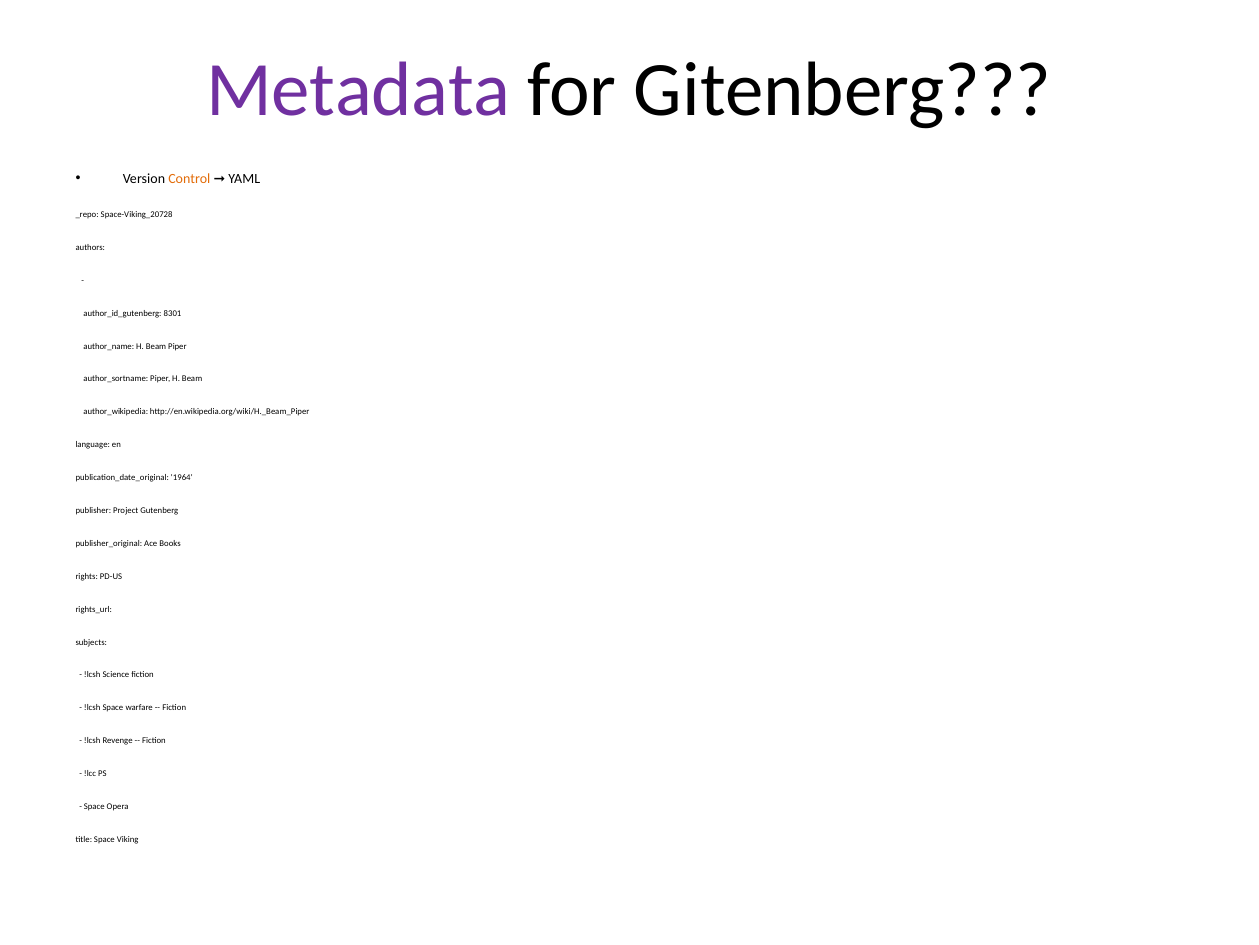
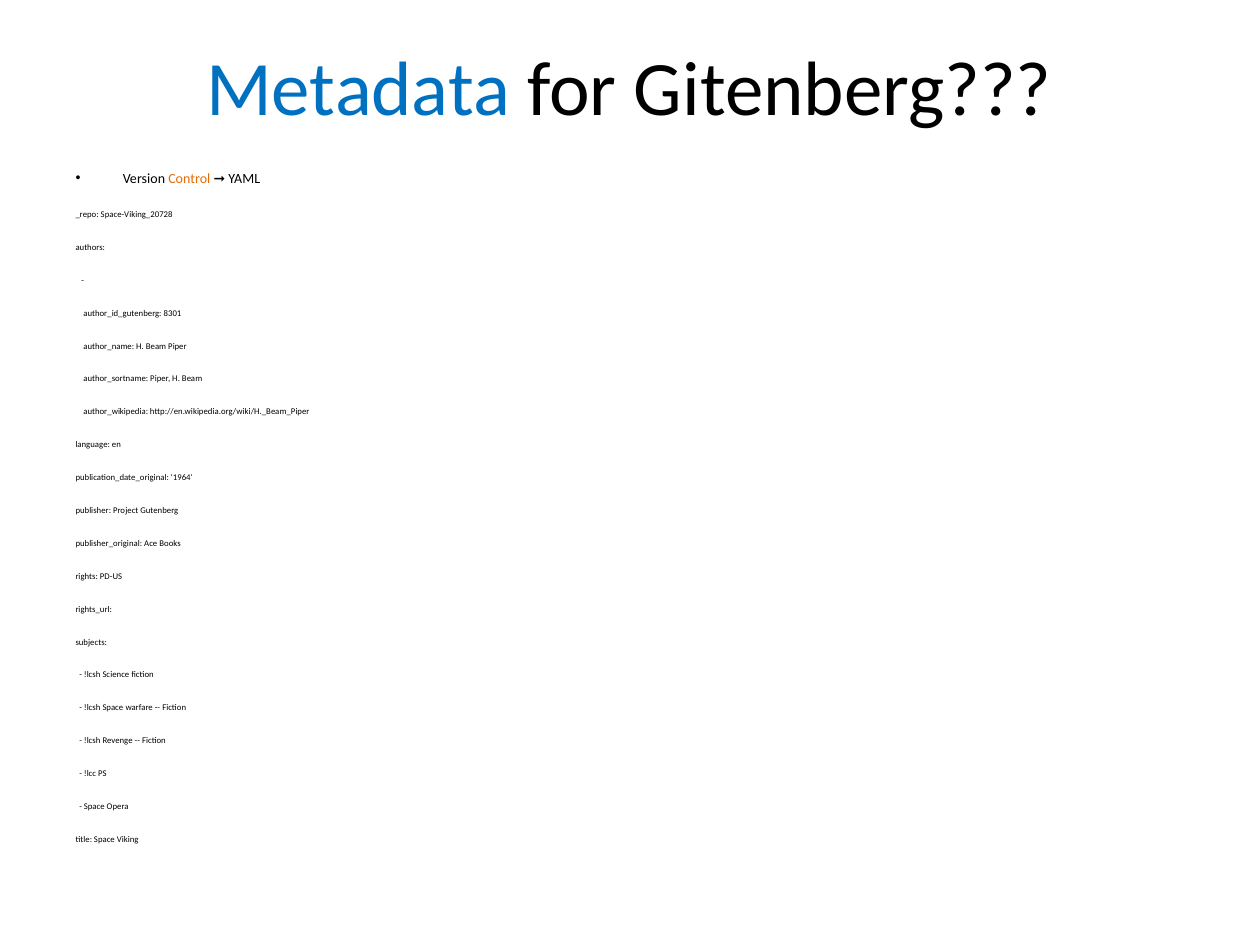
Metadata colour: purple -> blue
